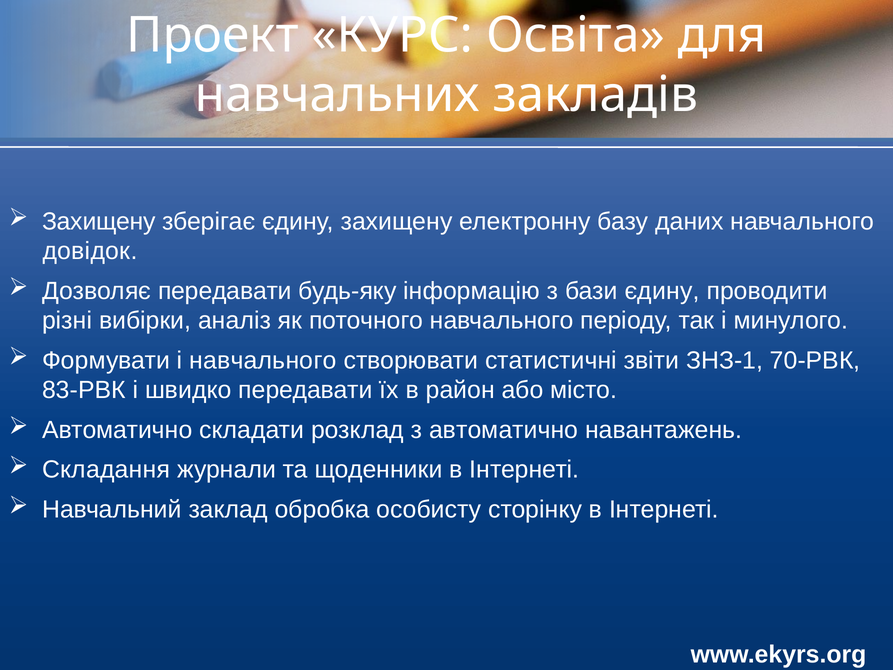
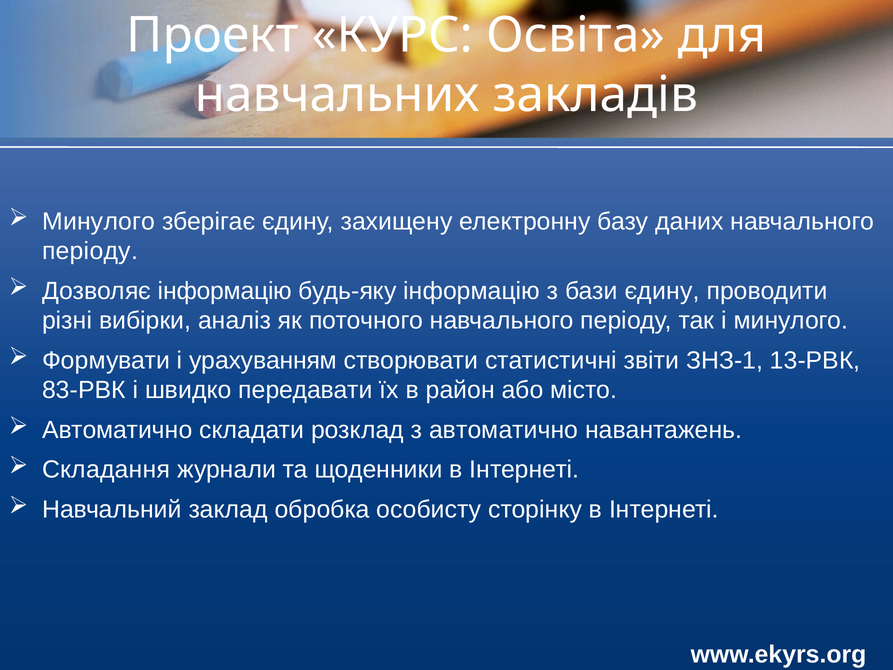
Захищену at (99, 221): Захищену -> Минулого
довідок at (90, 251): довідок -> періоду
Дозволяє передавати: передавати -> інформацію
і навчального: навчального -> урахуванням
70-РВК: 70-РВК -> 13-РВК
